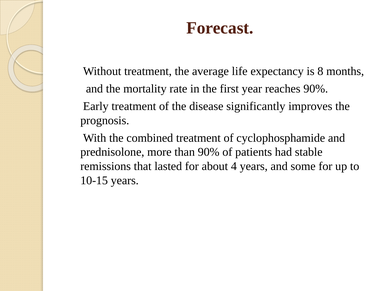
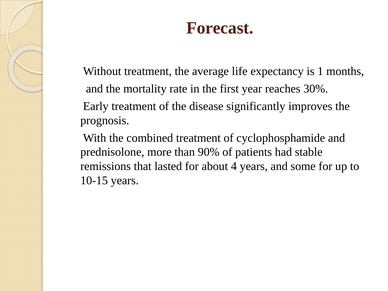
8: 8 -> 1
reaches 90%: 90% -> 30%
